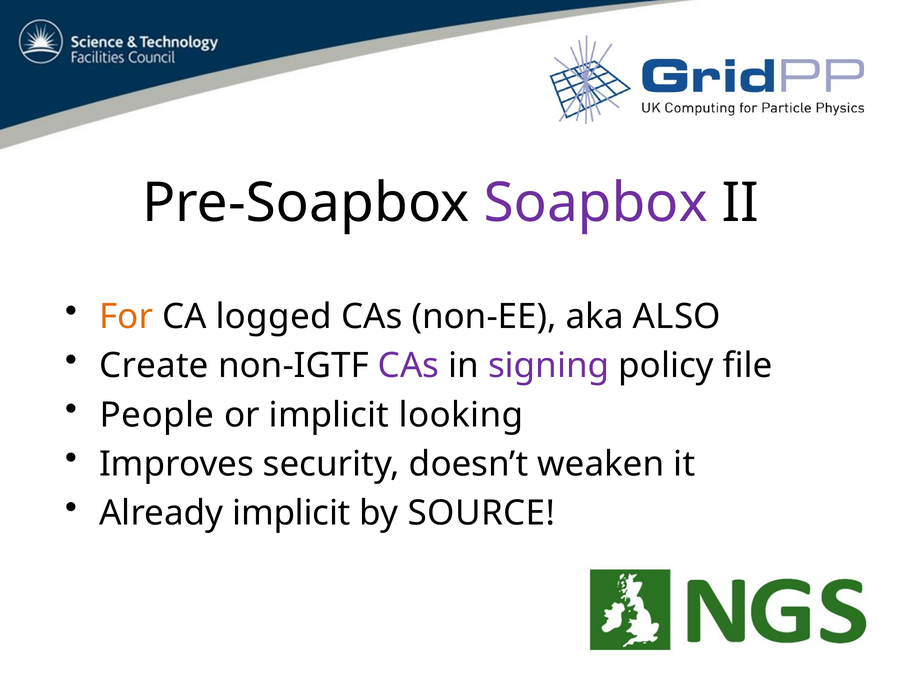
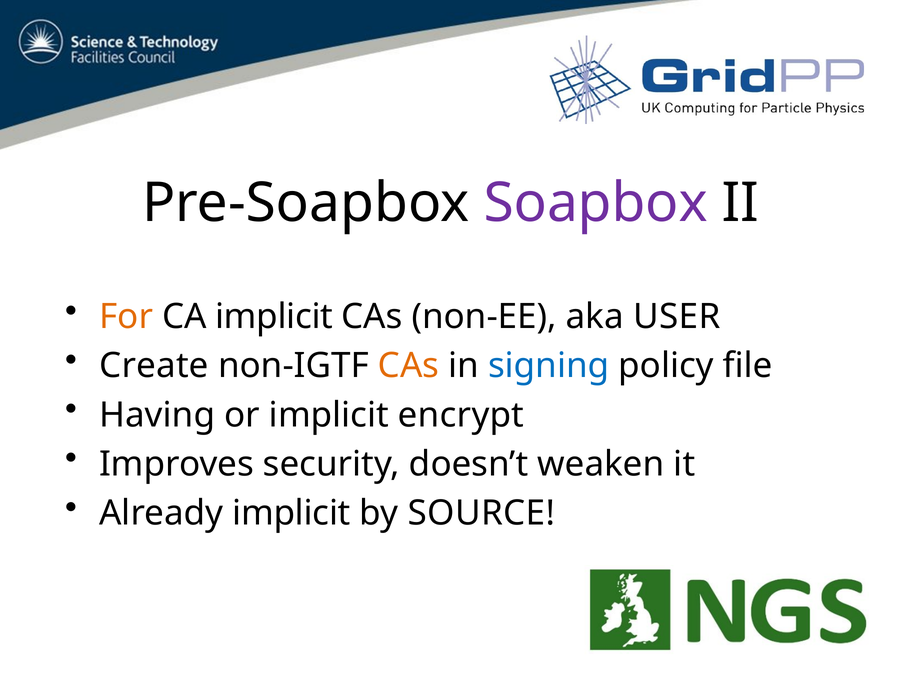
CA logged: logged -> implicit
ALSO: ALSO -> USER
CAs at (409, 366) colour: purple -> orange
signing colour: purple -> blue
People: People -> Having
looking: looking -> encrypt
